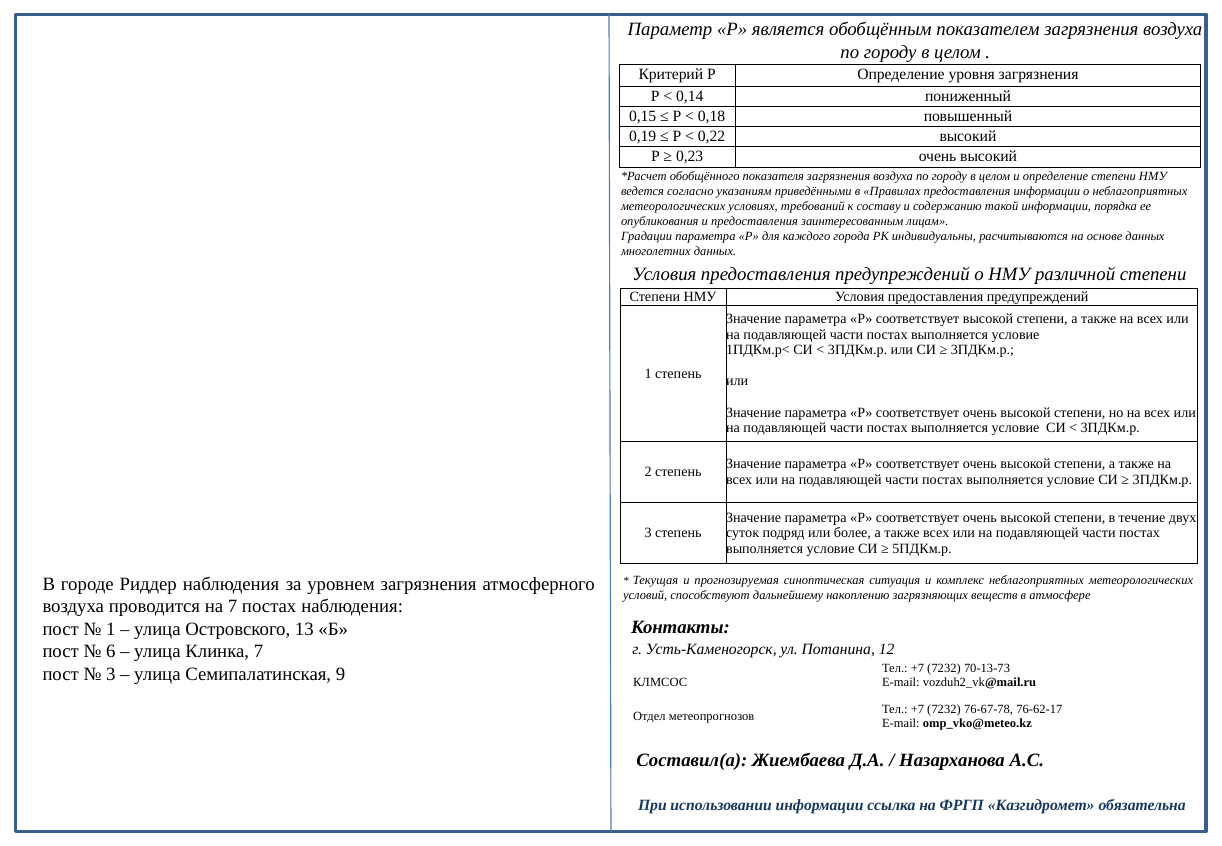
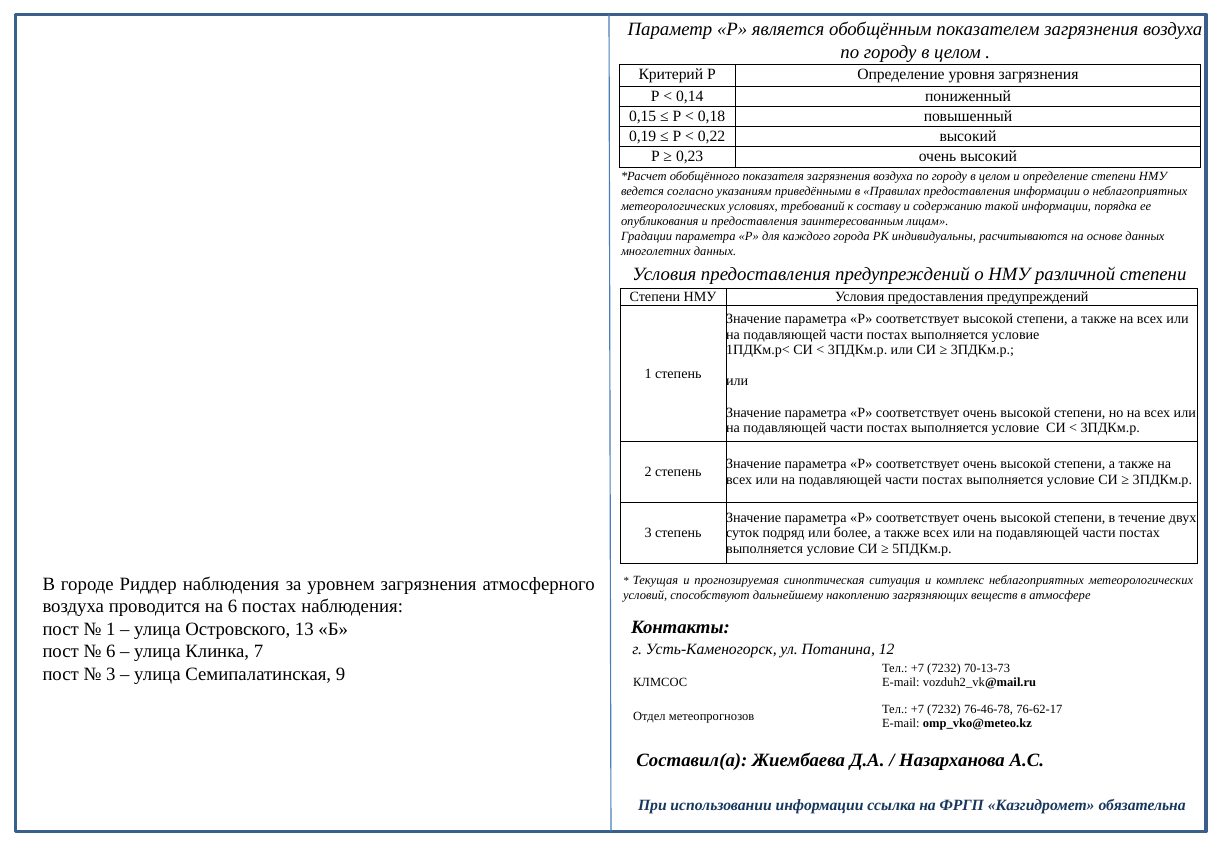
на 7: 7 -> 6
76-67-78: 76-67-78 -> 76-46-78
